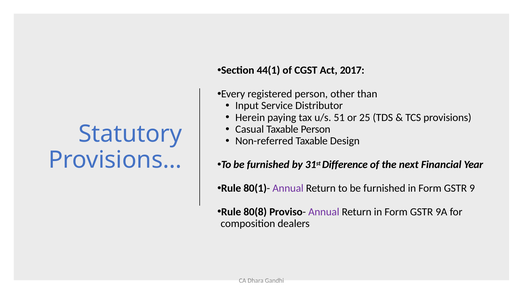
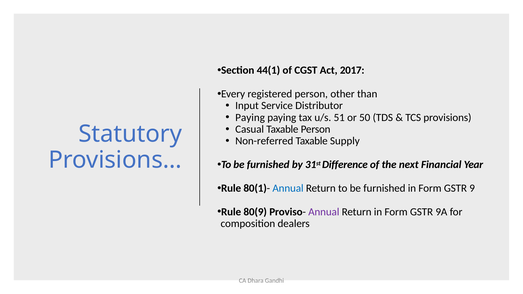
Herein at (250, 118): Herein -> Paying
25: 25 -> 50
Design: Design -> Supply
Annual at (288, 188) colour: purple -> blue
80(8: 80(8 -> 80(9
